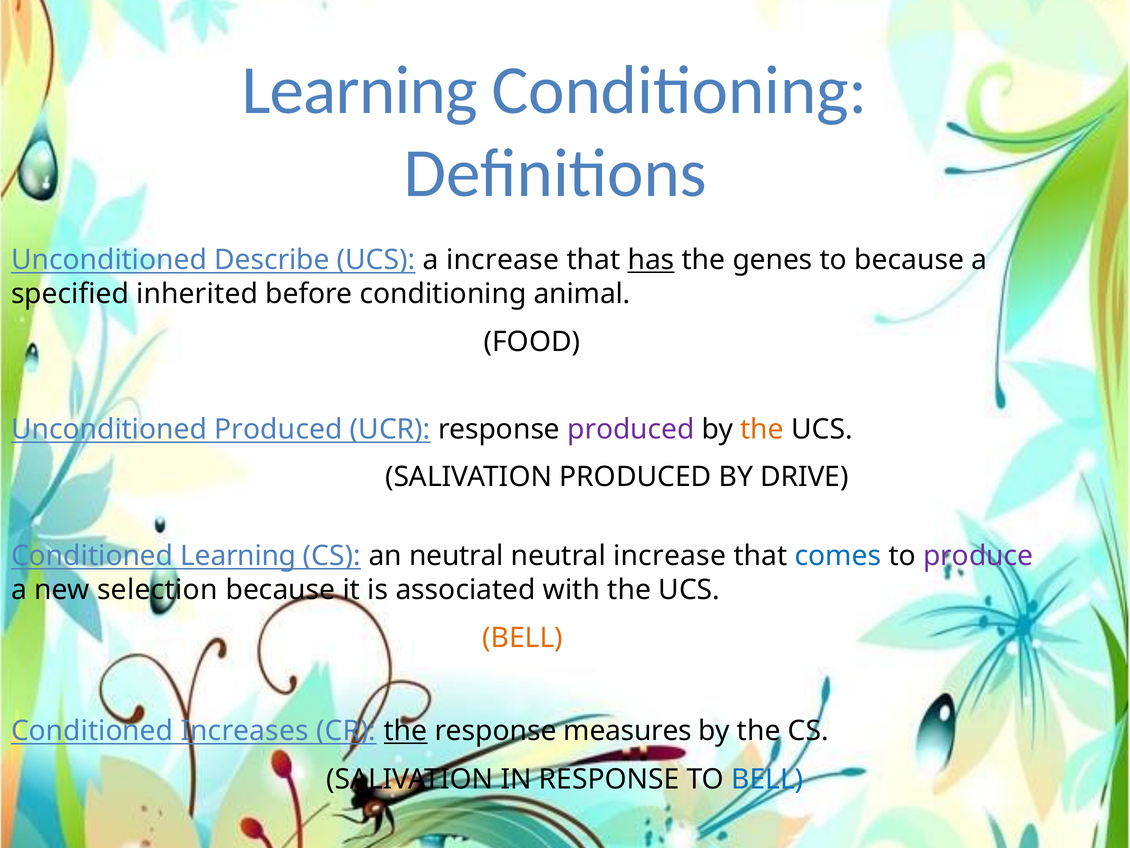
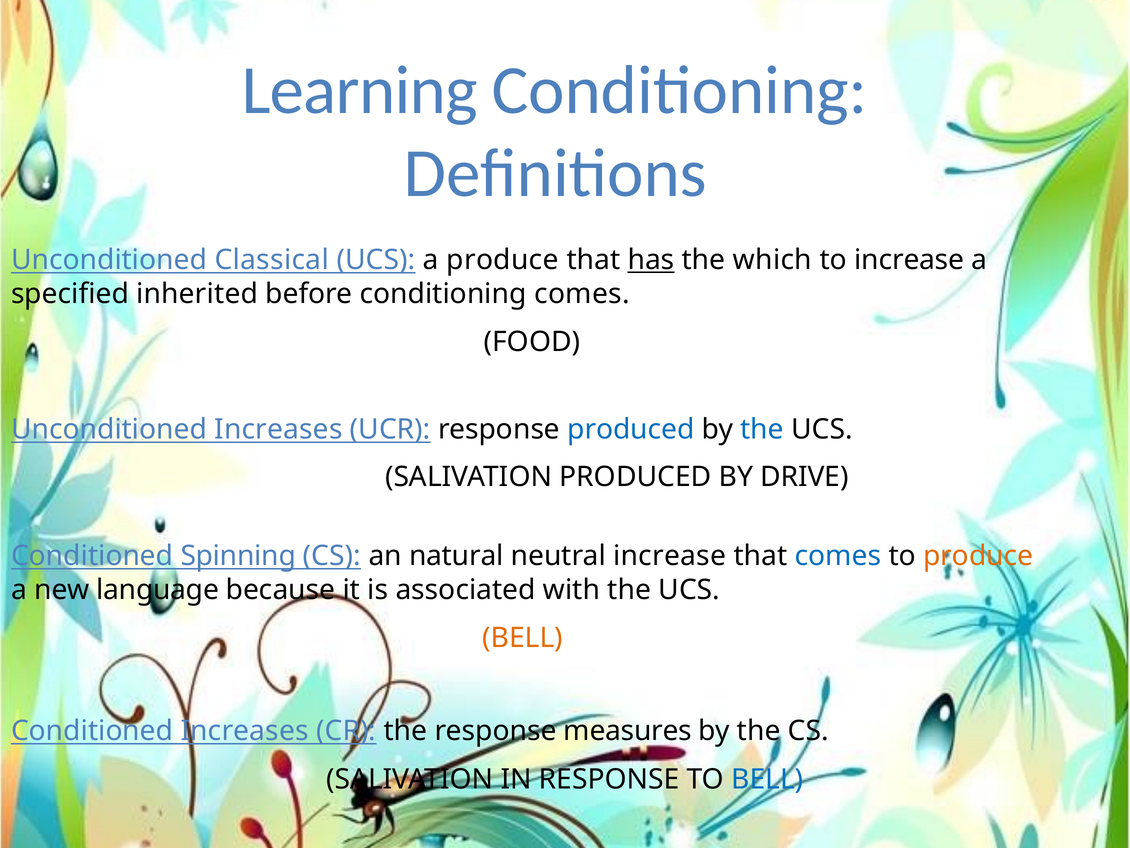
Describe: Describe -> Classical
a increase: increase -> produce
genes: genes -> which
to because: because -> increase
conditioning animal: animal -> comes
Unconditioned Produced: Produced -> Increases
produced at (631, 429) colour: purple -> blue
the at (762, 429) colour: orange -> blue
Conditioned Learning: Learning -> Spinning
an neutral: neutral -> natural
produce at (978, 556) colour: purple -> orange
selection: selection -> language
the at (406, 731) underline: present -> none
